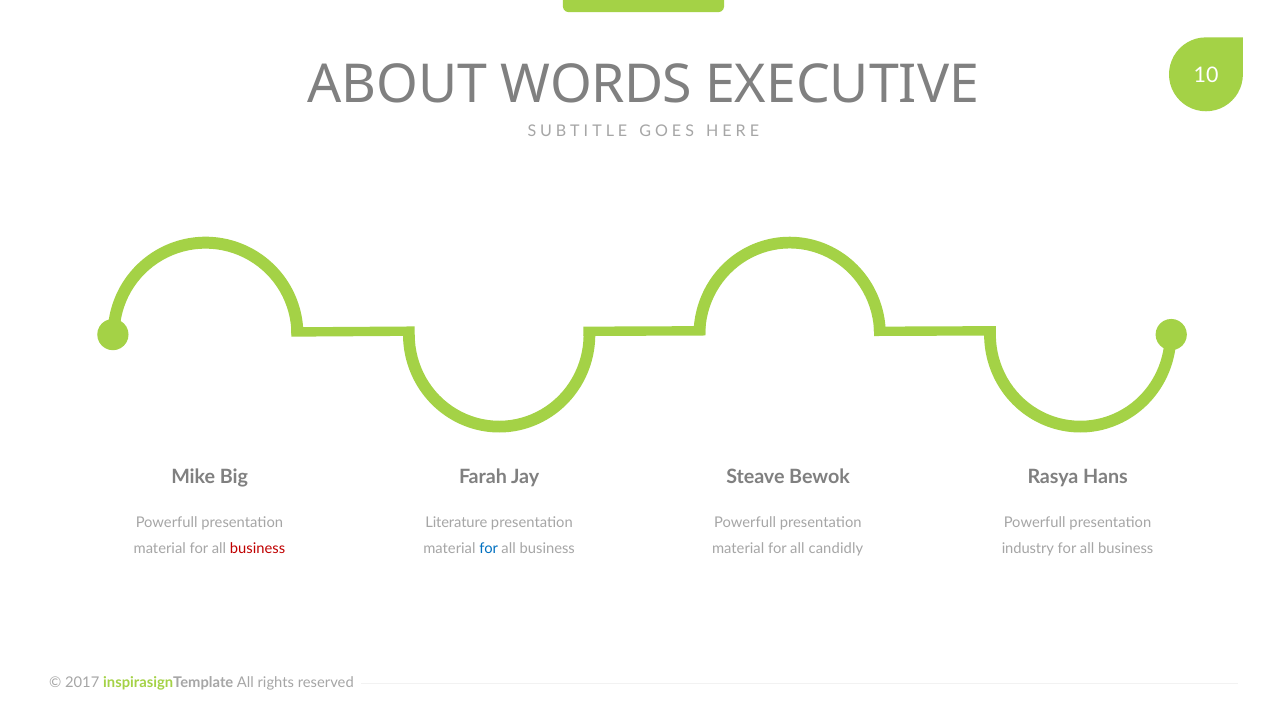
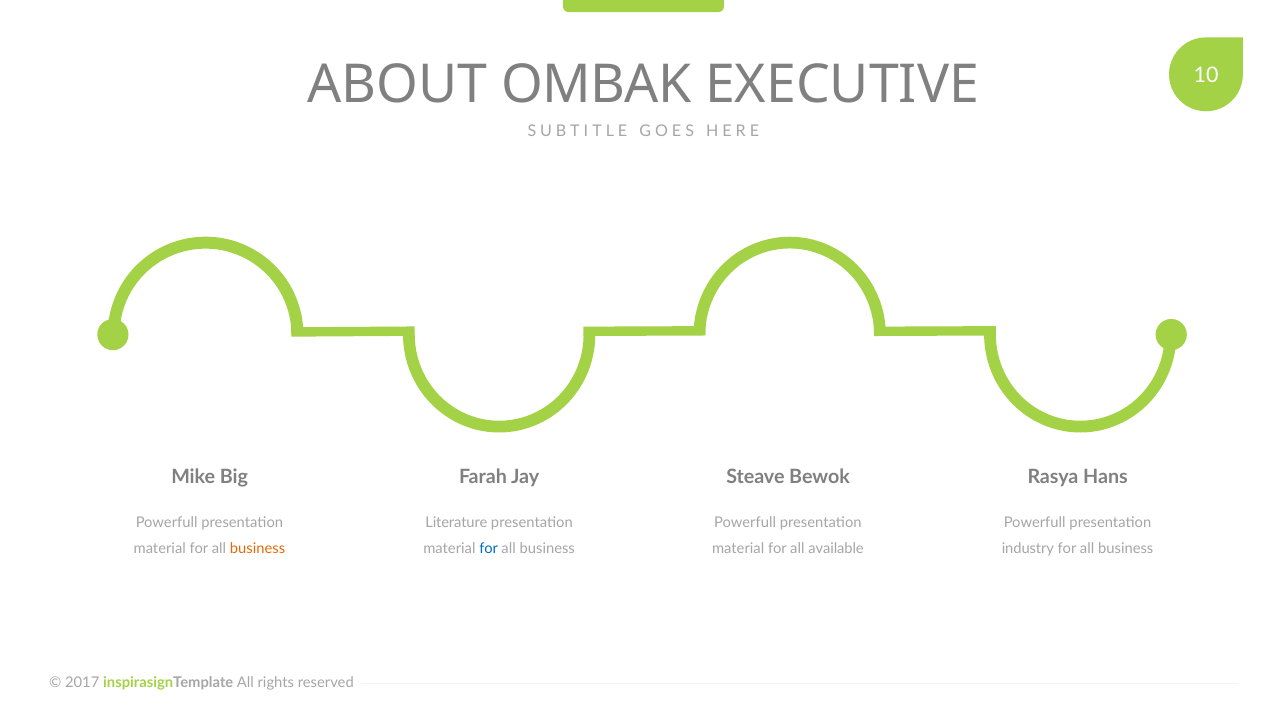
WORDS: WORDS -> OMBAK
business at (258, 549) colour: red -> orange
candidly: candidly -> available
